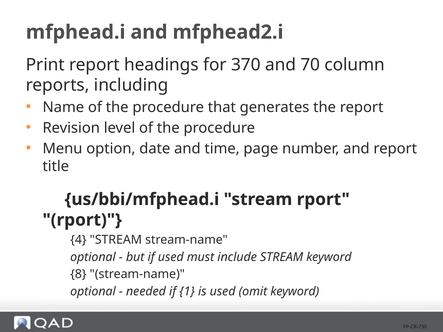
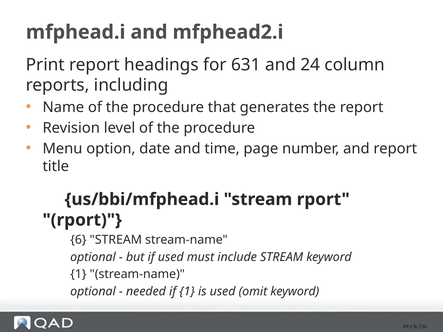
370: 370 -> 631
70: 70 -> 24
4: 4 -> 6
8 at (78, 274): 8 -> 1
